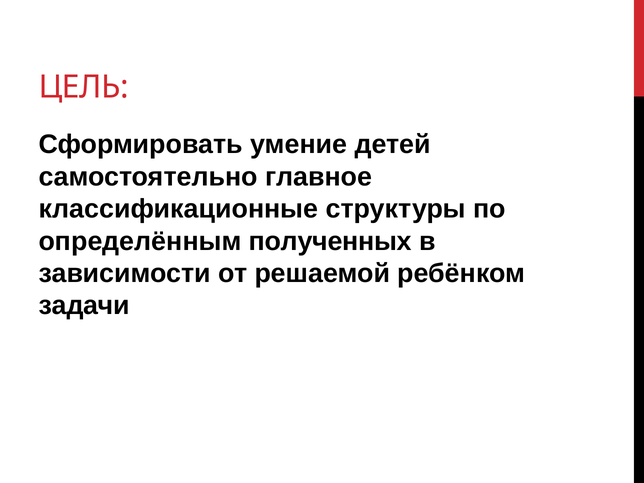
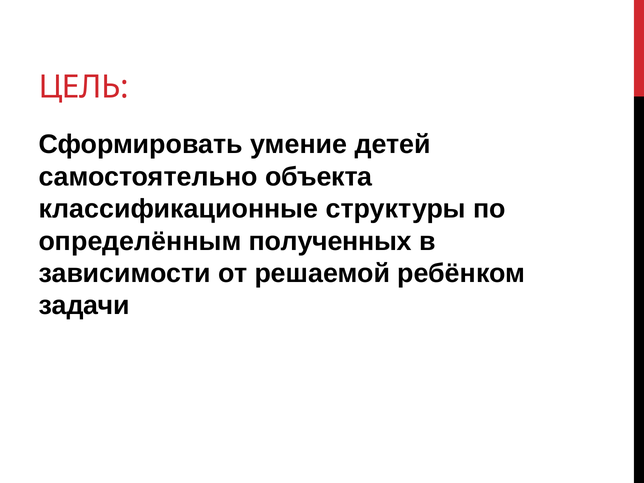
главное: главное -> объекта
